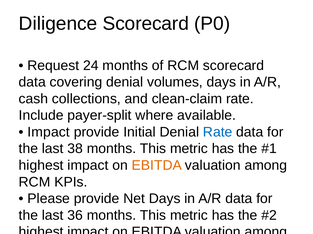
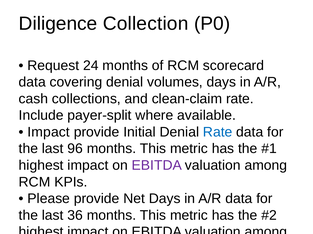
Diligence Scorecard: Scorecard -> Collection
38: 38 -> 96
EBITDA at (157, 166) colour: orange -> purple
